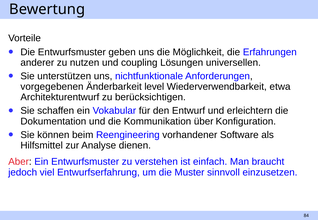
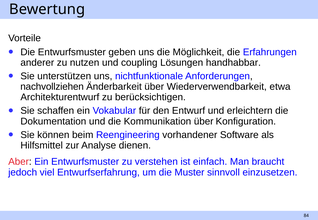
universellen: universellen -> handhabbar
vorgegebenen: vorgegebenen -> nachvollziehen
Änderbarkeit level: level -> über
